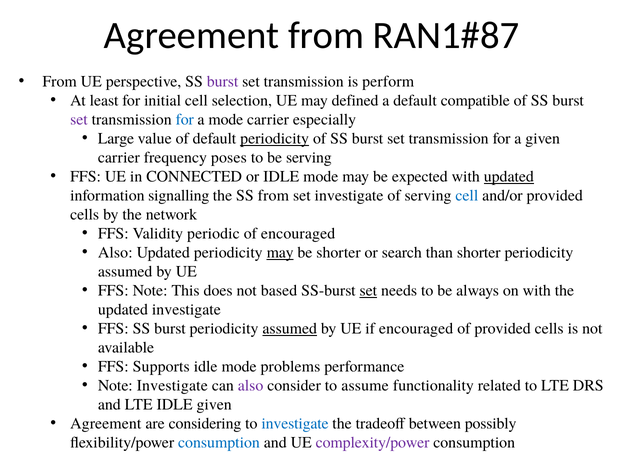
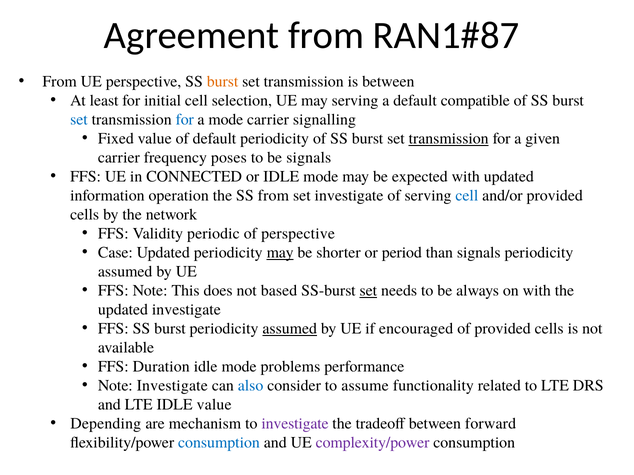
burst at (223, 82) colour: purple -> orange
is perform: perform -> between
may defined: defined -> serving
set at (79, 120) colour: purple -> blue
especially: especially -> signalling
Large: Large -> Fixed
periodicity at (275, 139) underline: present -> none
transmission at (449, 139) underline: none -> present
be serving: serving -> signals
updated at (509, 177) underline: present -> none
signalling: signalling -> operation
of encouraged: encouraged -> perspective
Also at (115, 253): Also -> Case
search: search -> period
than shorter: shorter -> signals
Supports: Supports -> Duration
also at (251, 386) colour: purple -> blue
IDLE given: given -> value
Agreement at (106, 424): Agreement -> Depending
considering: considering -> mechanism
investigate at (295, 424) colour: blue -> purple
possibly: possibly -> forward
